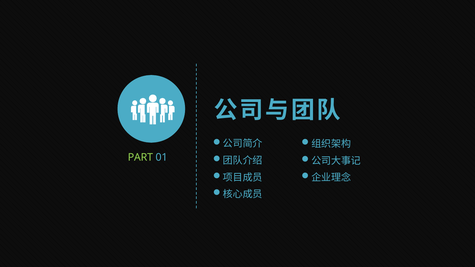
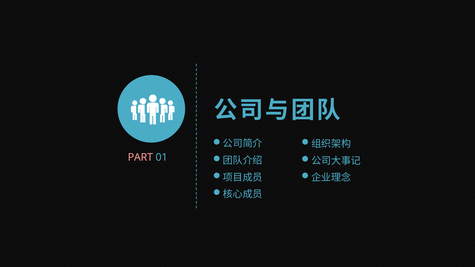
PART colour: light green -> pink
